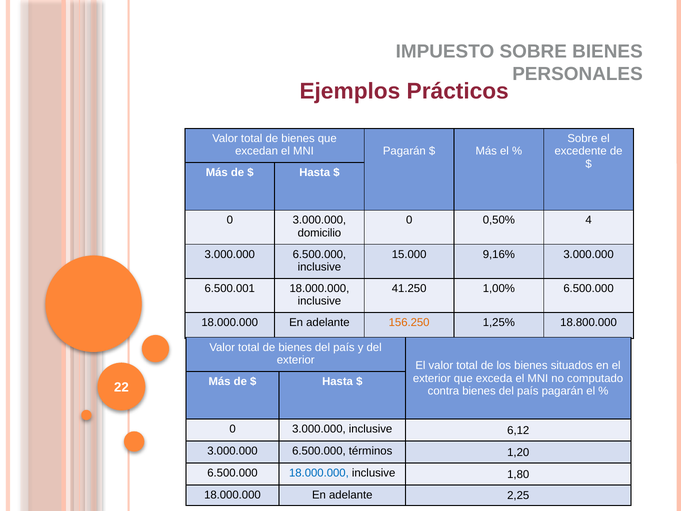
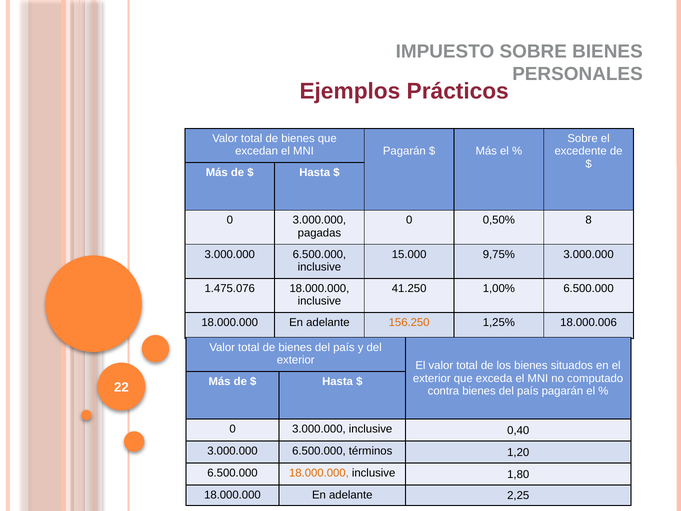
4: 4 -> 8
domicilio: domicilio -> pagadas
9,16%: 9,16% -> 9,75%
6.500.001: 6.500.001 -> 1.475.076
18.800.000: 18.800.000 -> 18.000.006
6,12: 6,12 -> 0,40
18.000.000 at (319, 473) colour: blue -> orange
